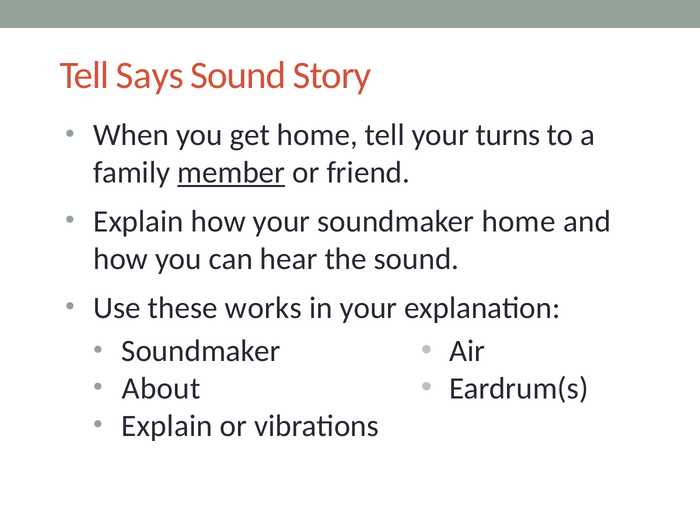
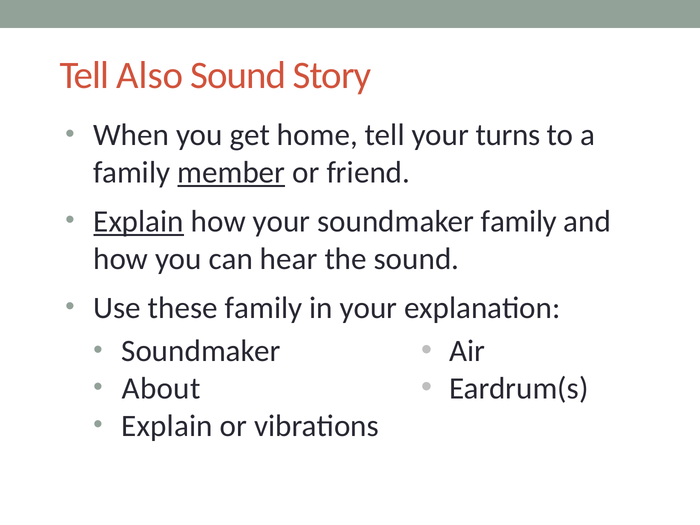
Says: Says -> Also
Explain at (139, 222) underline: none -> present
soundmaker home: home -> family
these works: works -> family
